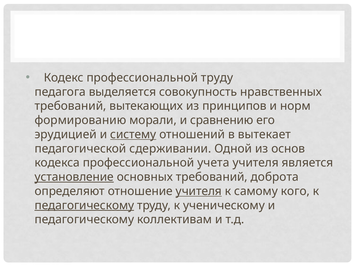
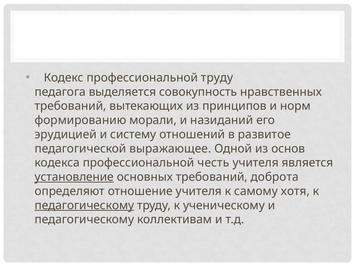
сравнению: сравнению -> назиданий
систему underline: present -> none
вытекает: вытекает -> развитое
сдерживании: сдерживании -> выражающее
учета: учета -> честь
учителя at (199, 191) underline: present -> none
кого: кого -> хотя
